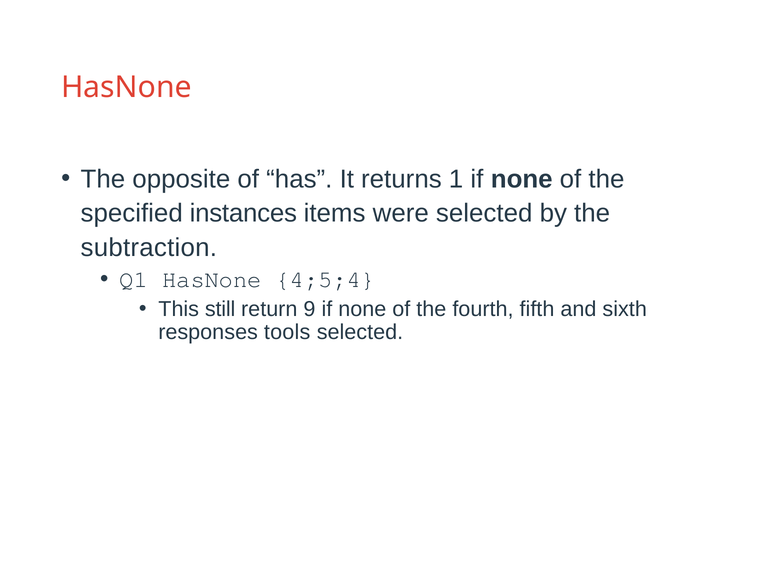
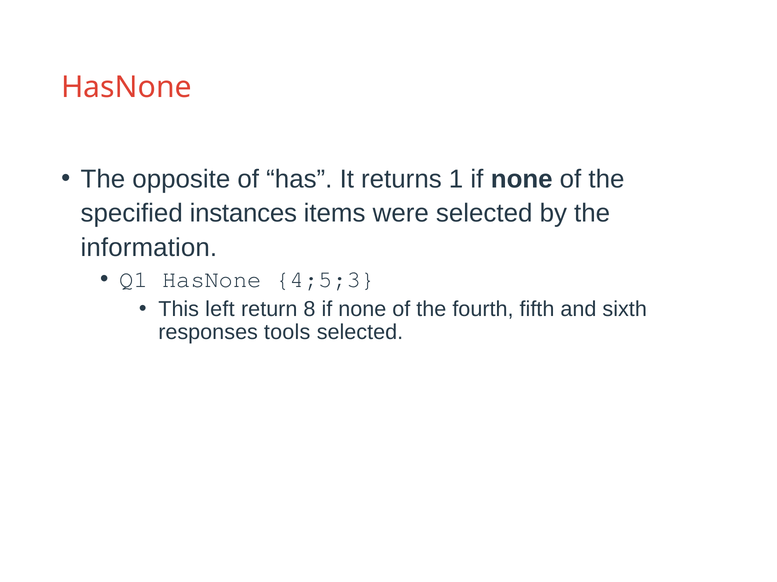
subtraction: subtraction -> information
4;5;4: 4;5;4 -> 4;5;3
still: still -> left
9: 9 -> 8
